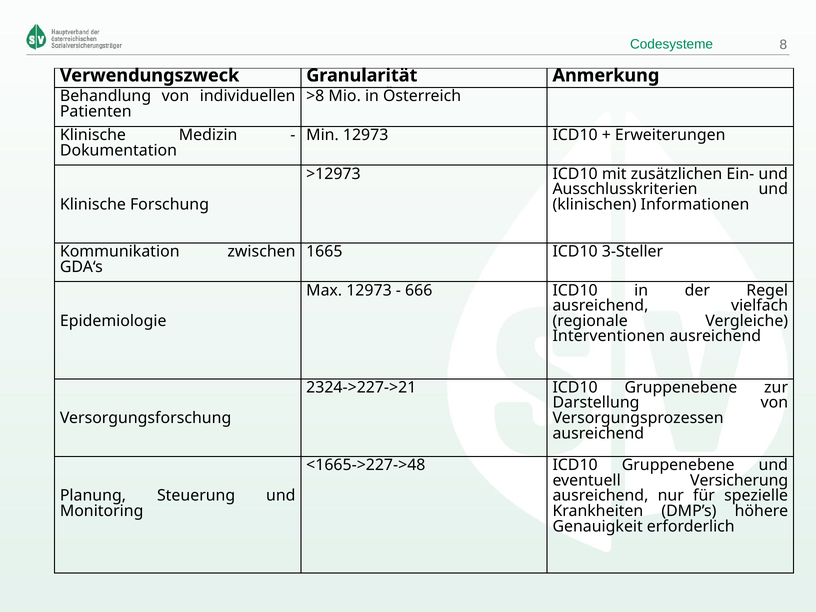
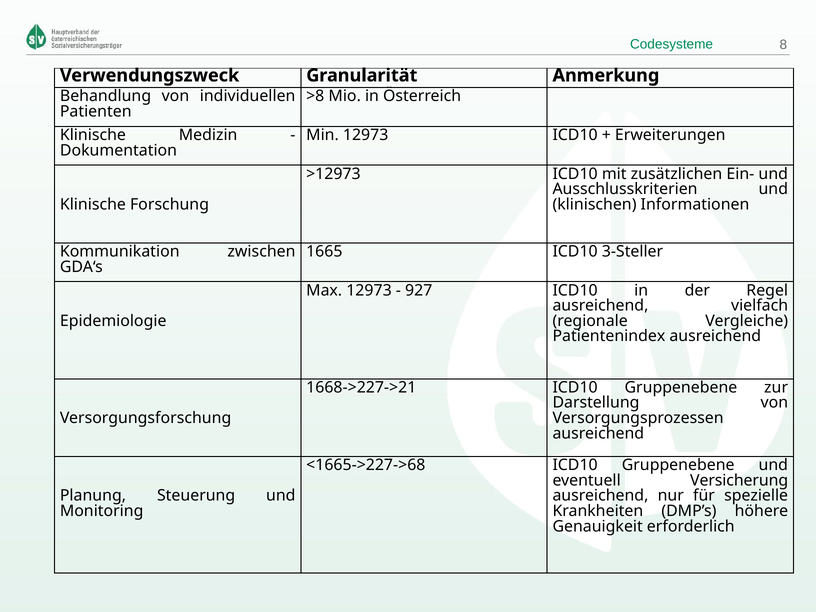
666: 666 -> 927
Interventionen: Interventionen -> Patientenindex
2324->227->21: 2324->227->21 -> 1668->227->21
<1665->227->48: <1665->227->48 -> <1665->227->68
